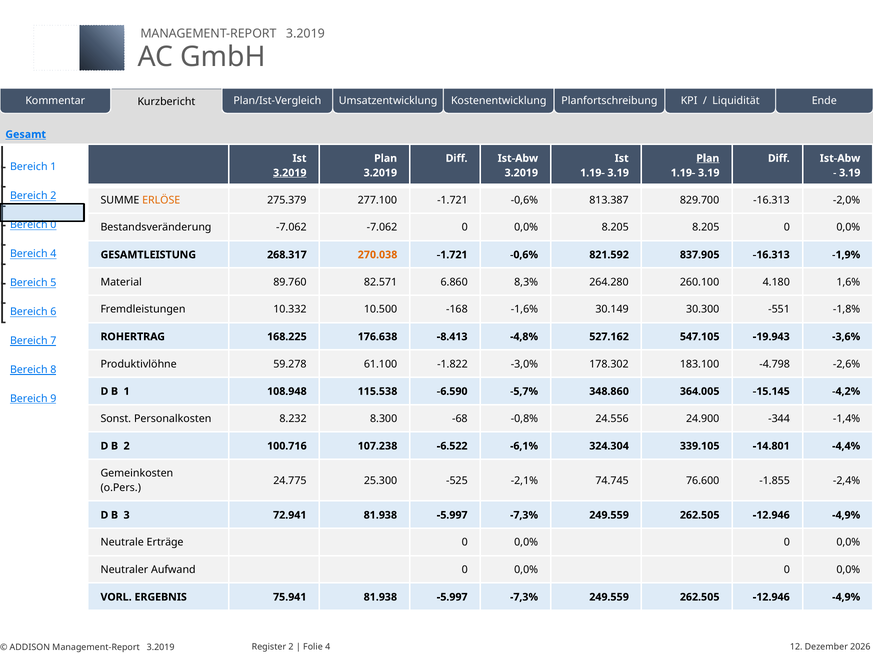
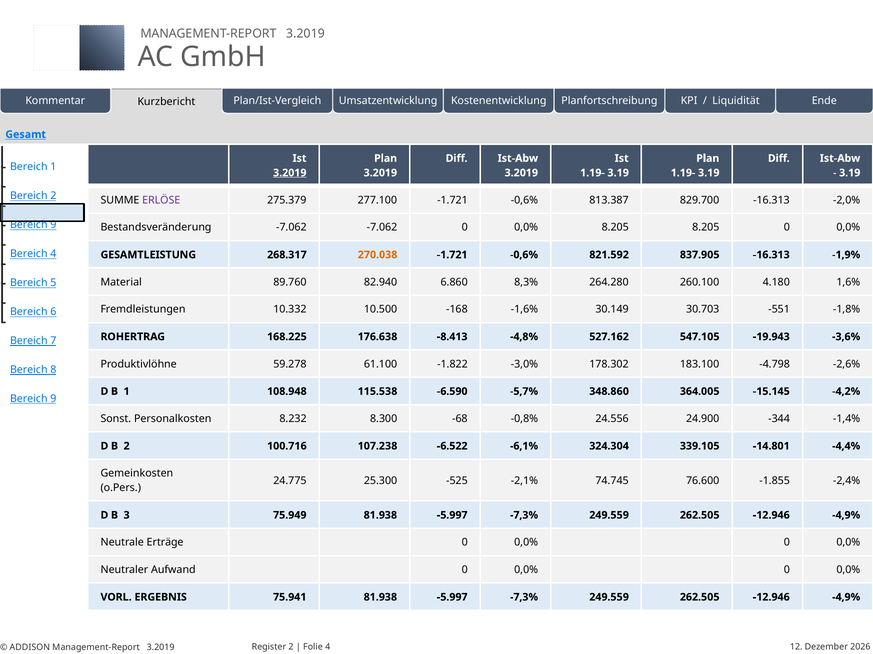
Plan at (708, 158) underline: present -> none
ERLÖSE colour: orange -> purple
0 at (53, 225): 0 -> 9
82.571: 82.571 -> 82.940
30.300: 30.300 -> 30.703
72.941: 72.941 -> 75.949
